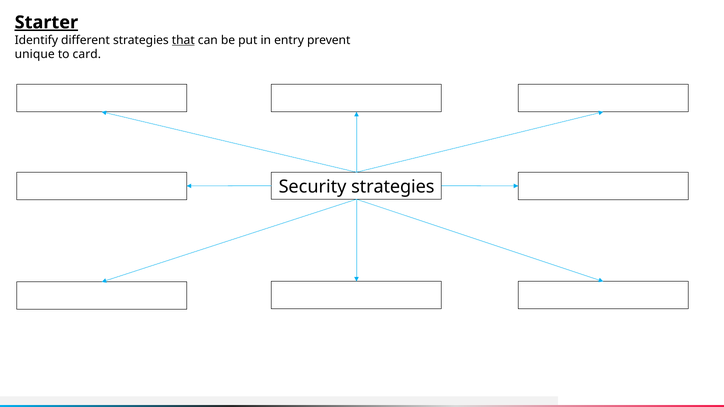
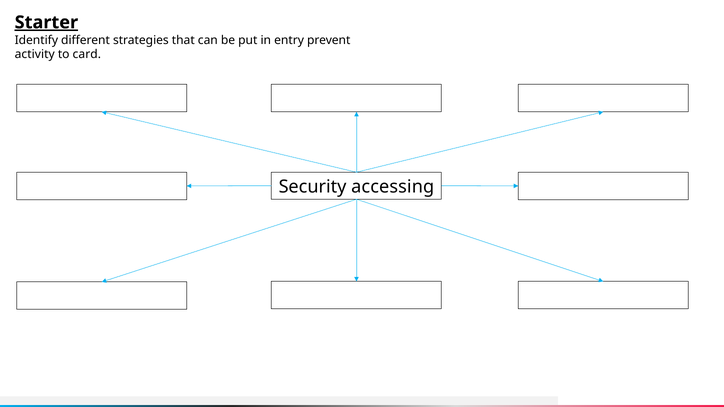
that underline: present -> none
unique: unique -> activity
Security strategies: strategies -> accessing
